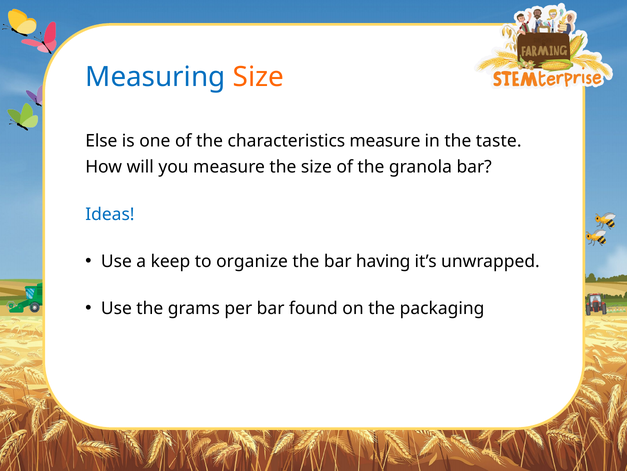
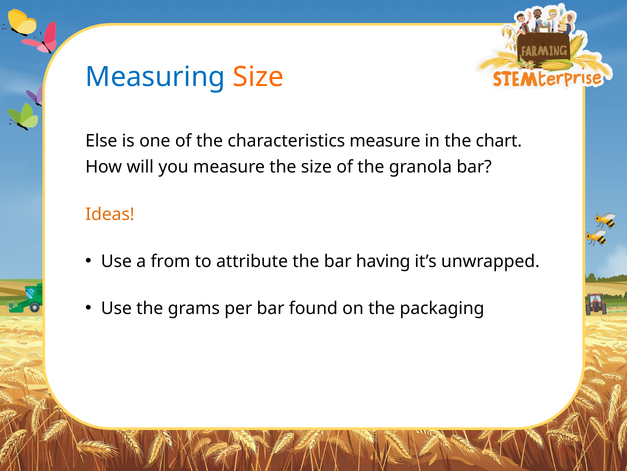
taste: taste -> chart
Ideas colour: blue -> orange
keep: keep -> from
organize: organize -> attribute
